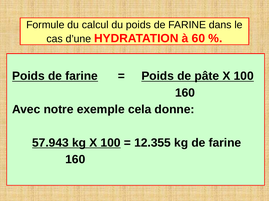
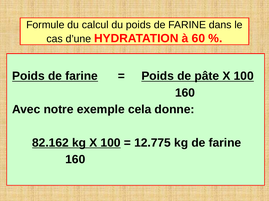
57.943: 57.943 -> 82.162
12.355: 12.355 -> 12.775
